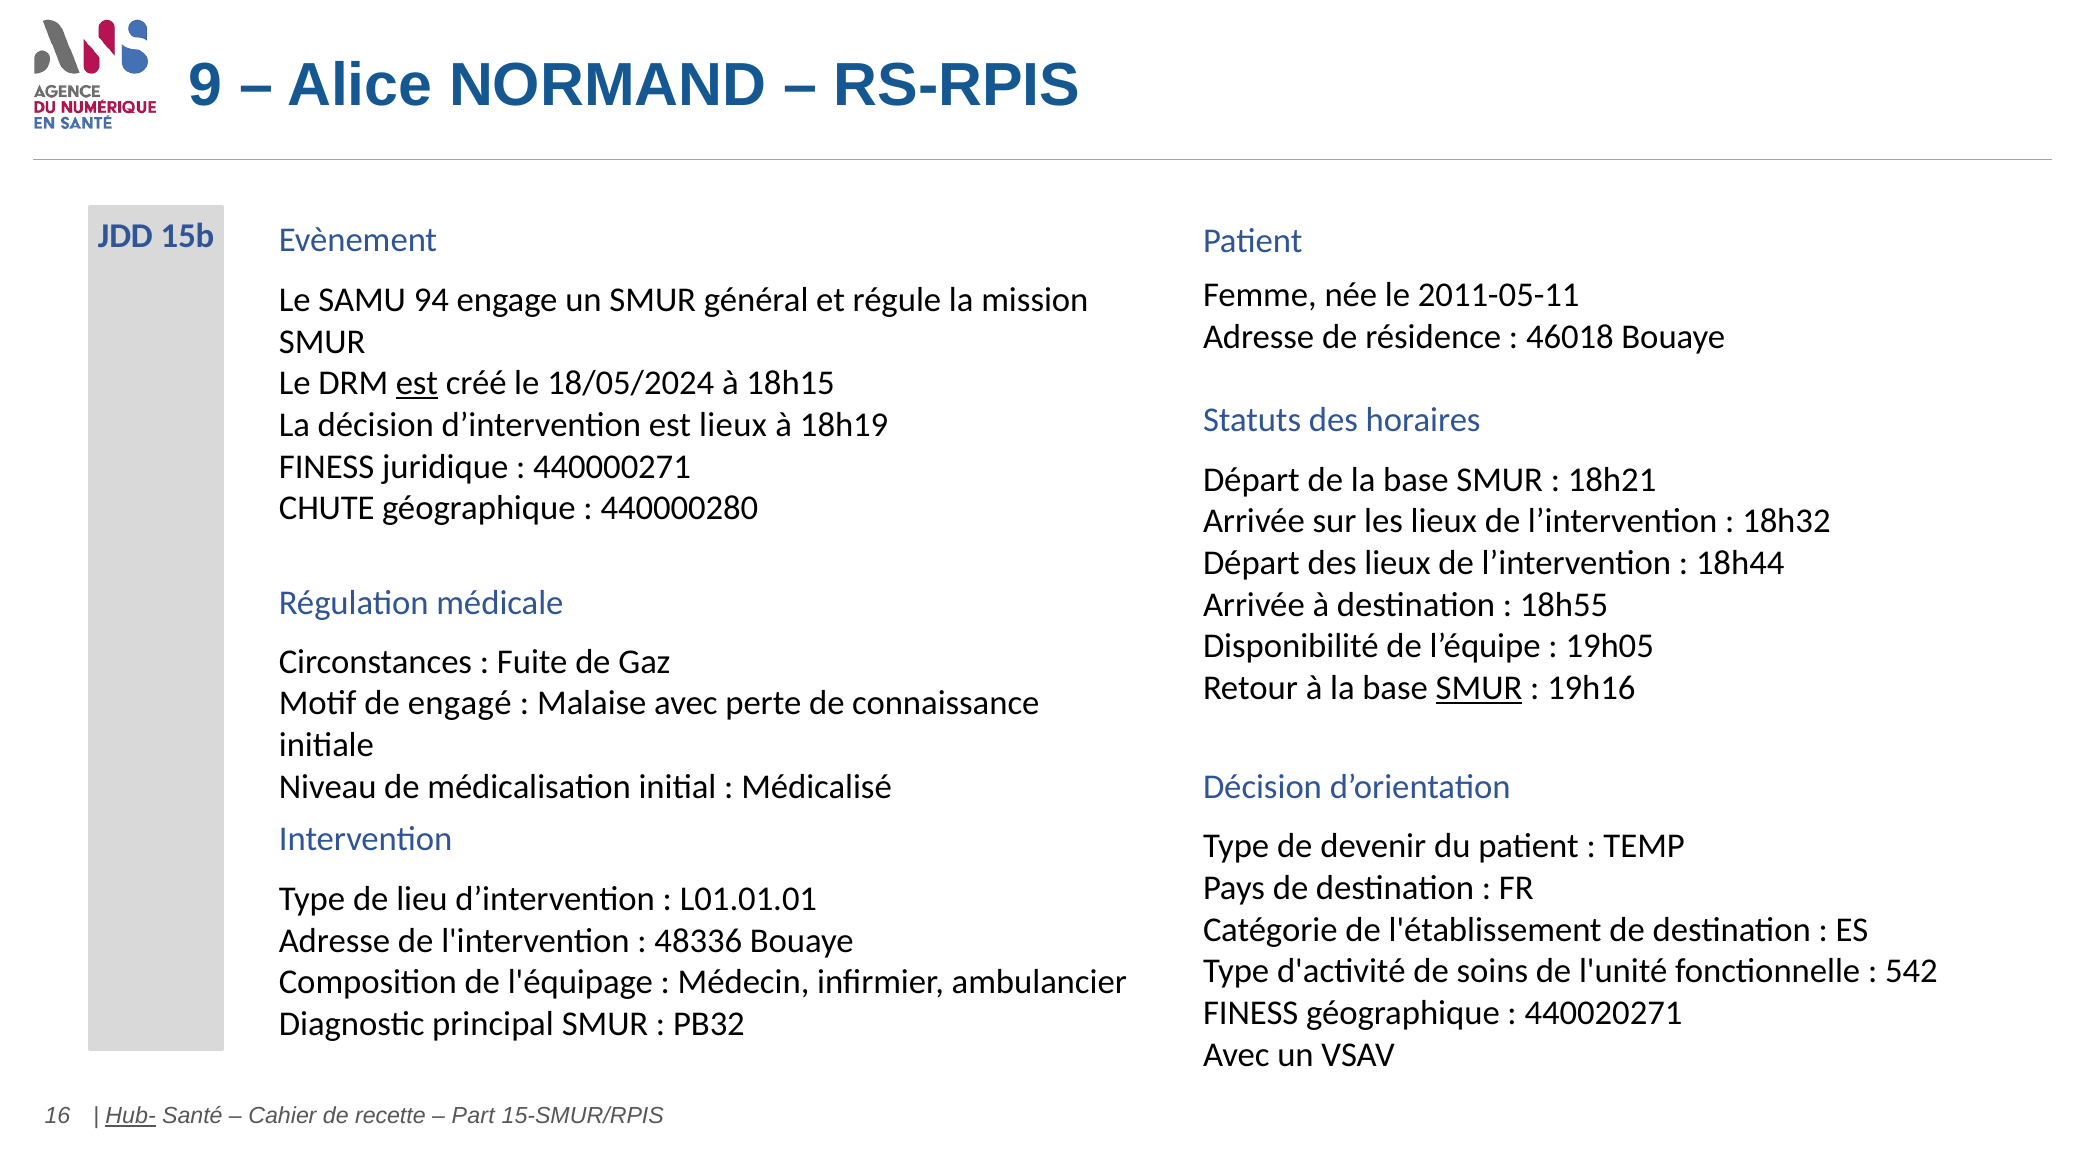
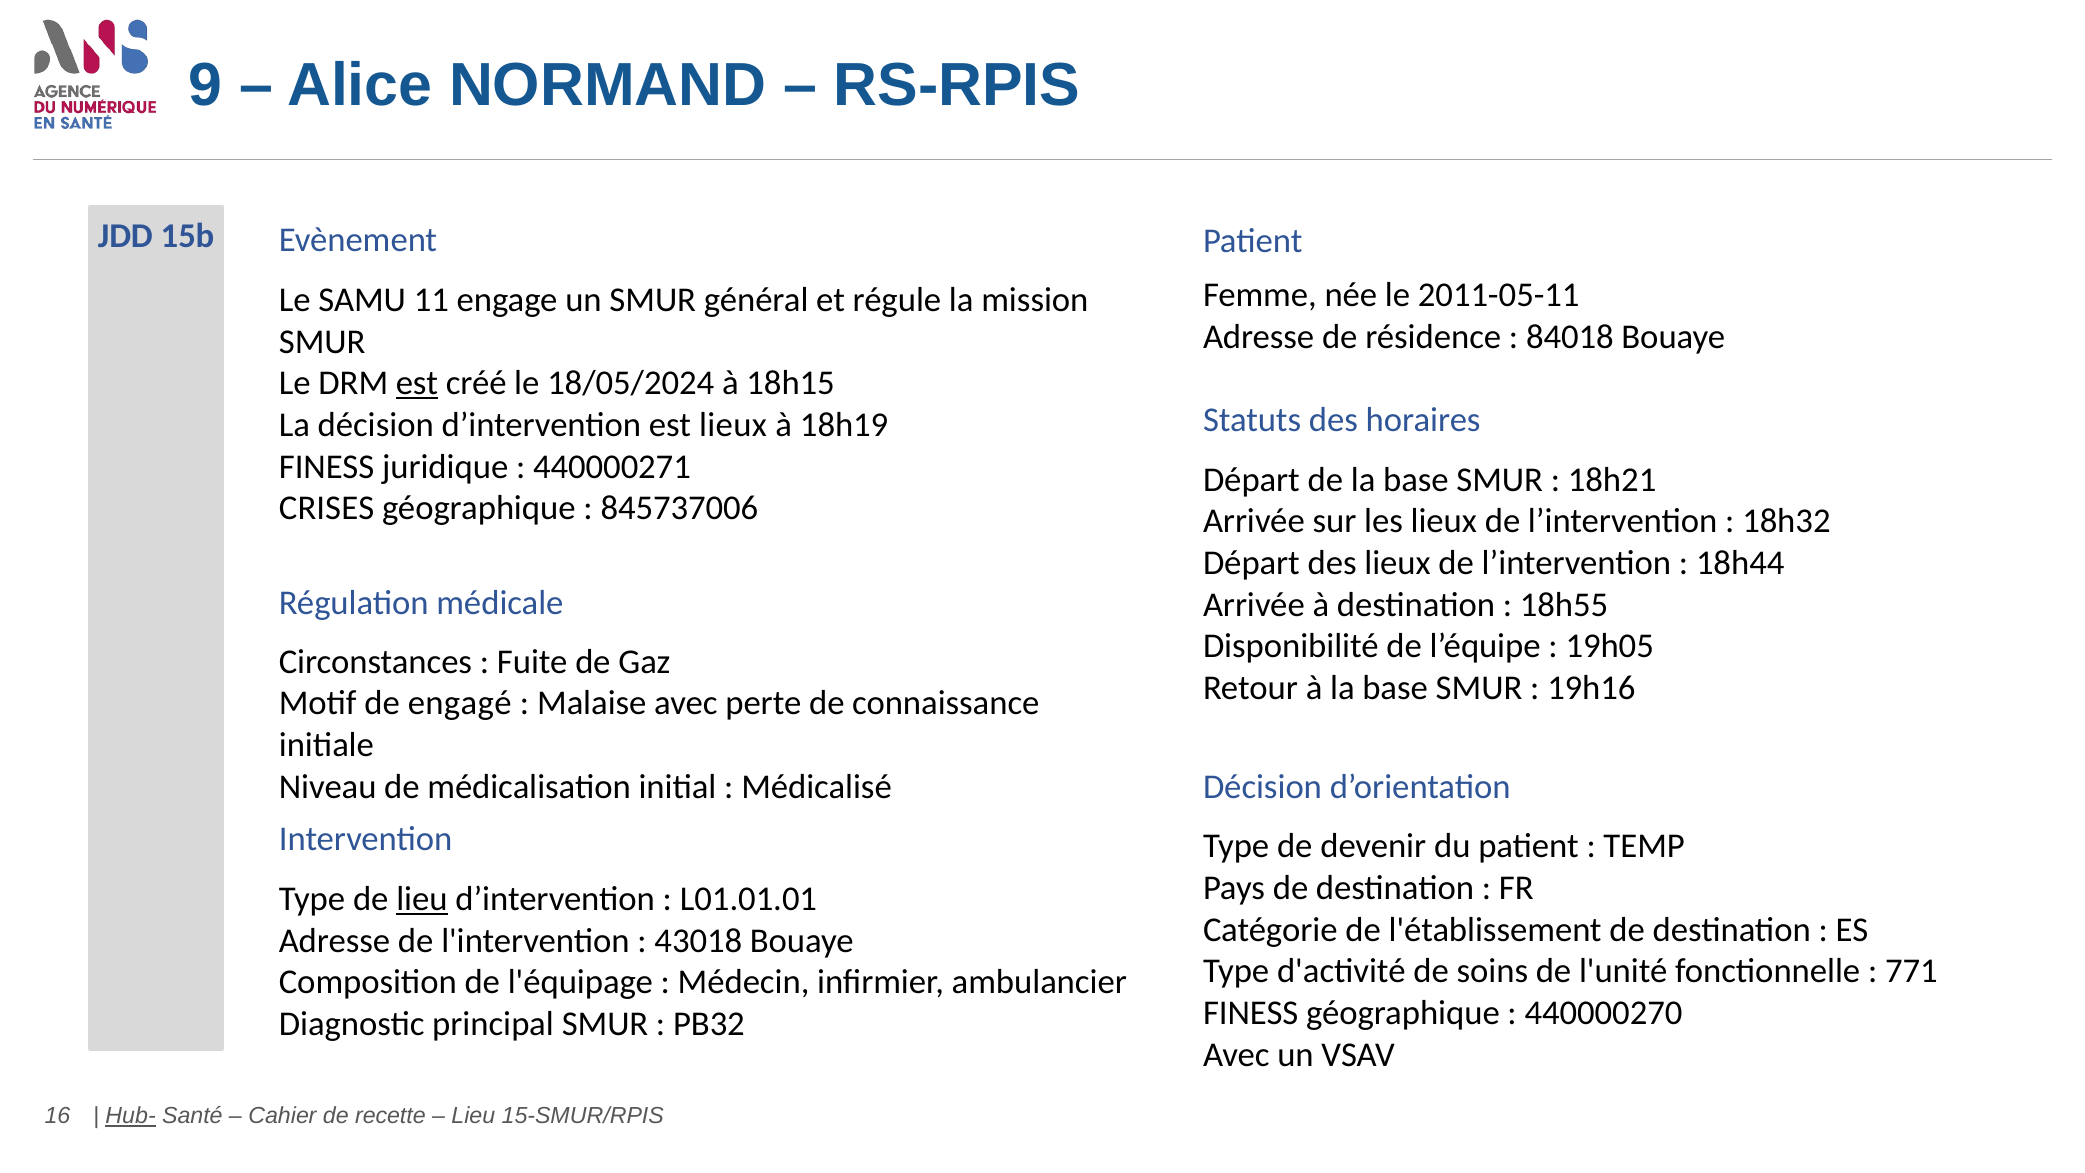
94: 94 -> 11
46018: 46018 -> 84018
CHUTE: CHUTE -> CRISES
440000280: 440000280 -> 845737006
SMUR at (1479, 688) underline: present -> none
lieu at (422, 899) underline: none -> present
48336: 48336 -> 43018
542: 542 -> 771
440020271: 440020271 -> 440000270
Part at (473, 1116): Part -> Lieu
